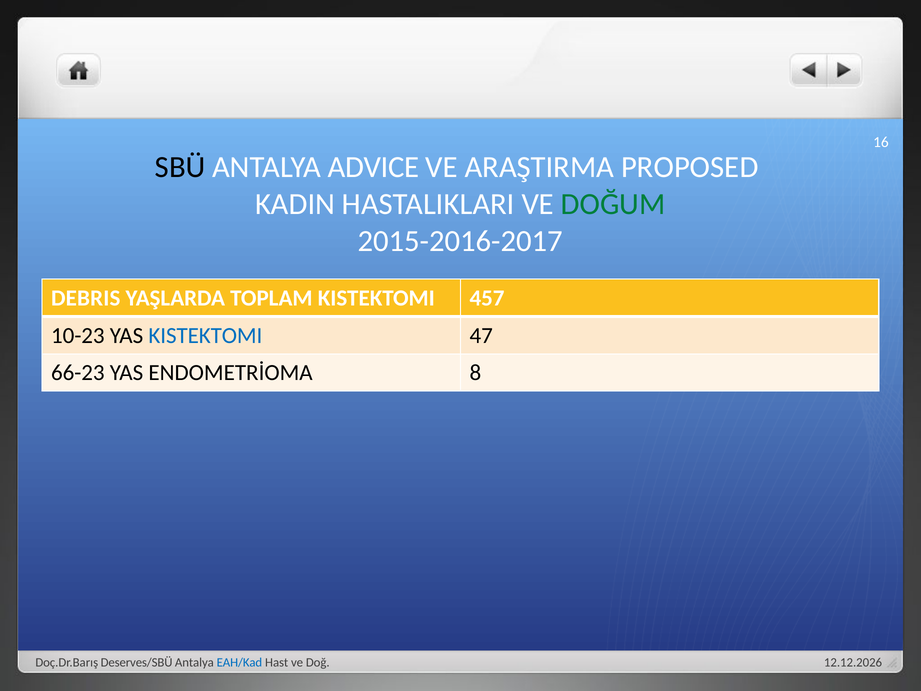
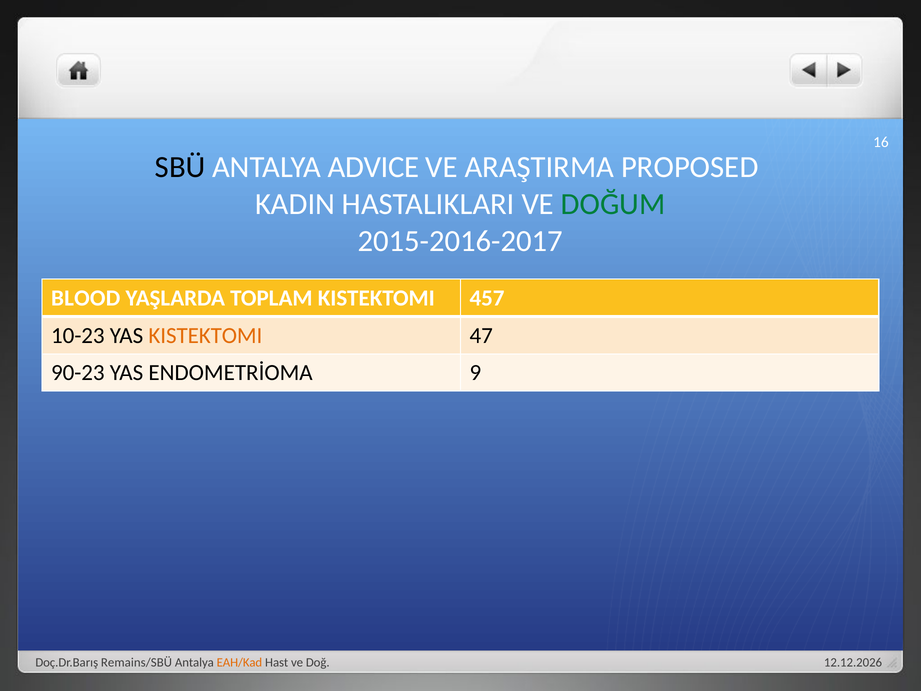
DEBRIS: DEBRIS -> BLOOD
KISTEKTOMI at (205, 335) colour: blue -> orange
66-23: 66-23 -> 90-23
8: 8 -> 9
Deserves/SBÜ: Deserves/SBÜ -> Remains/SBÜ
EAH/Kad colour: blue -> orange
